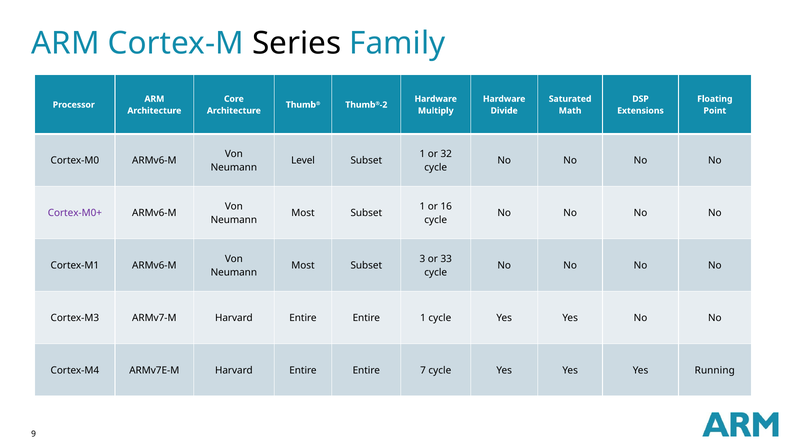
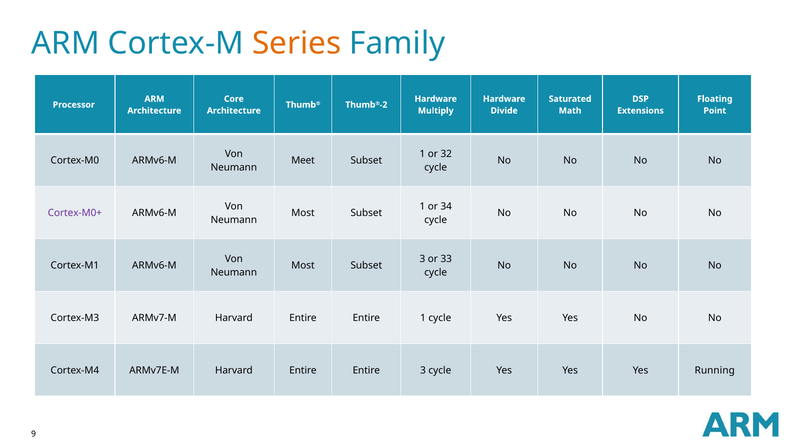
Series colour: black -> orange
Level: Level -> Meet
16: 16 -> 34
Entire 7: 7 -> 3
